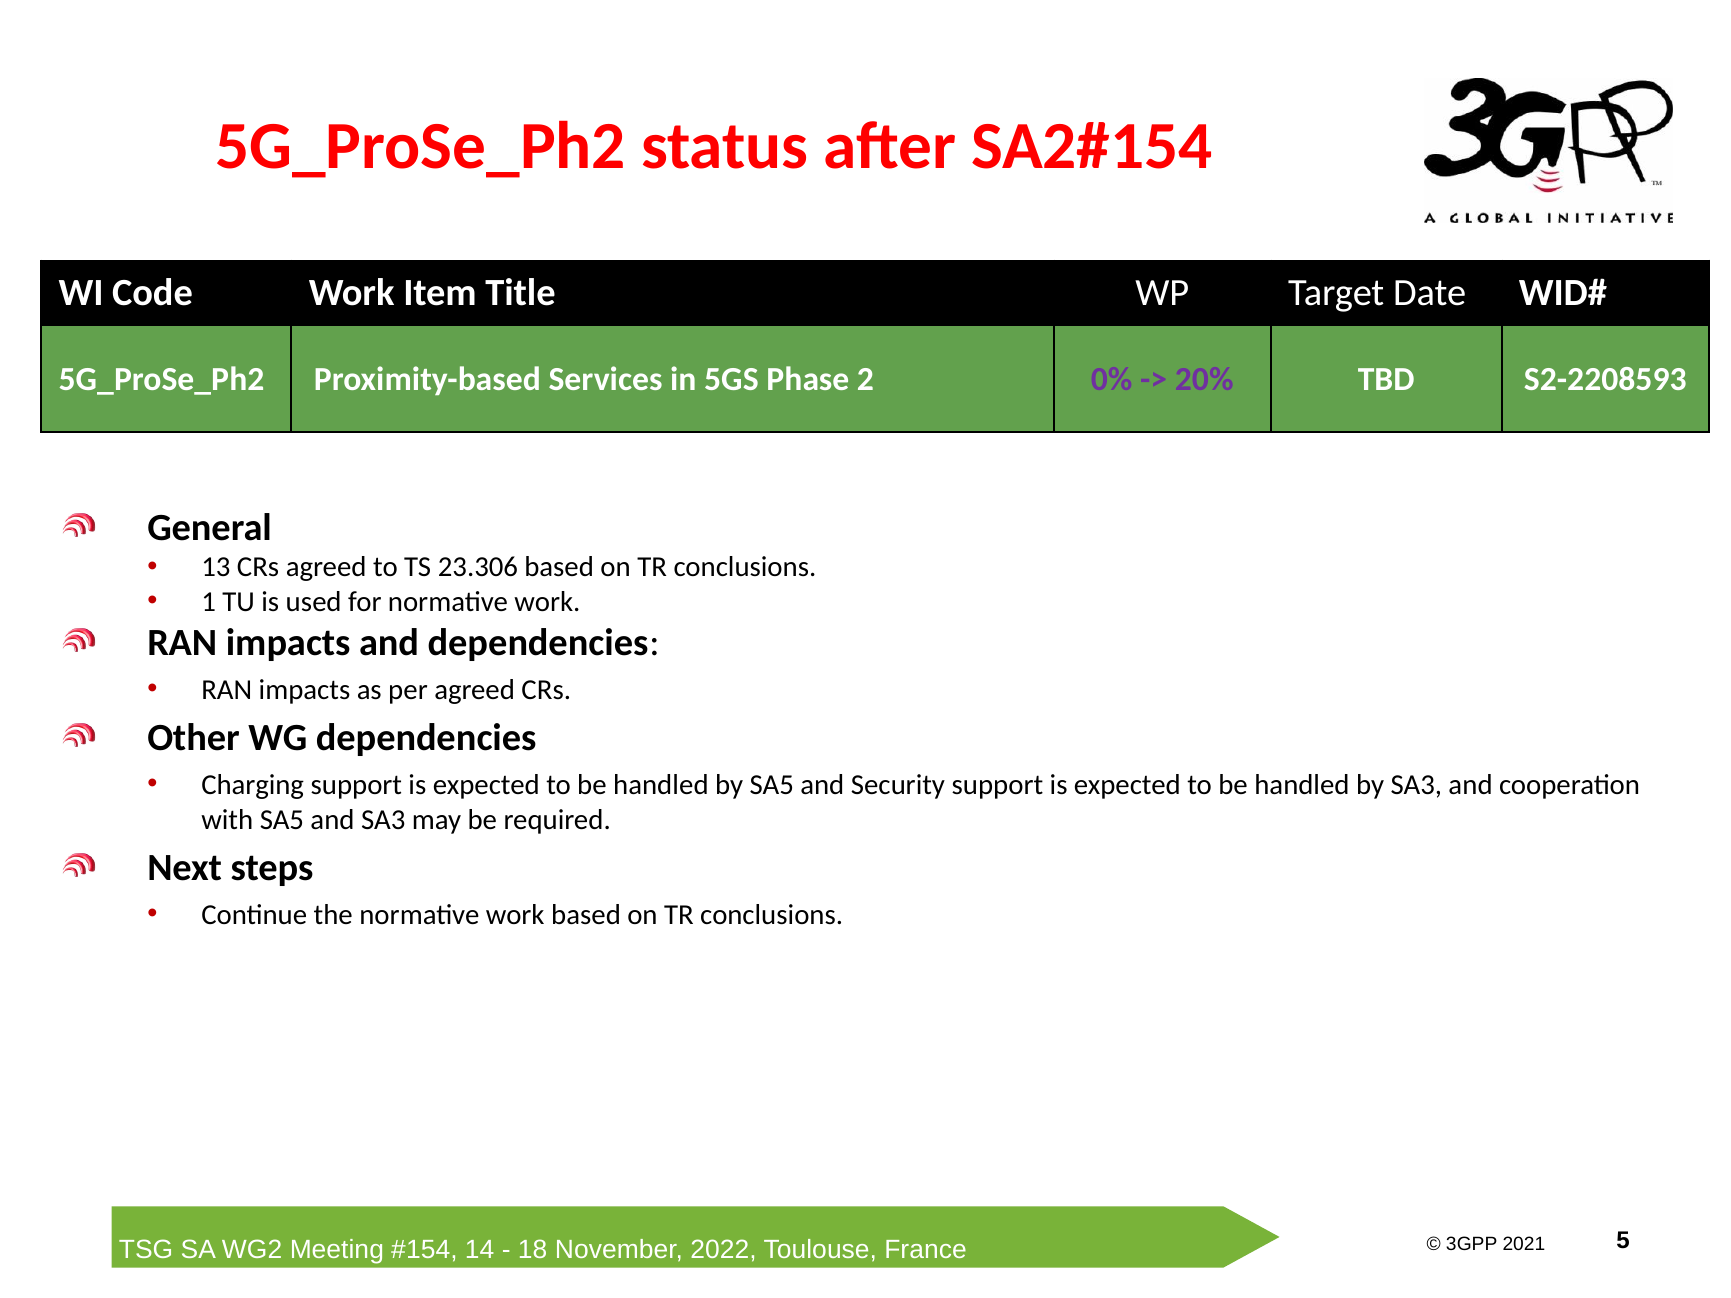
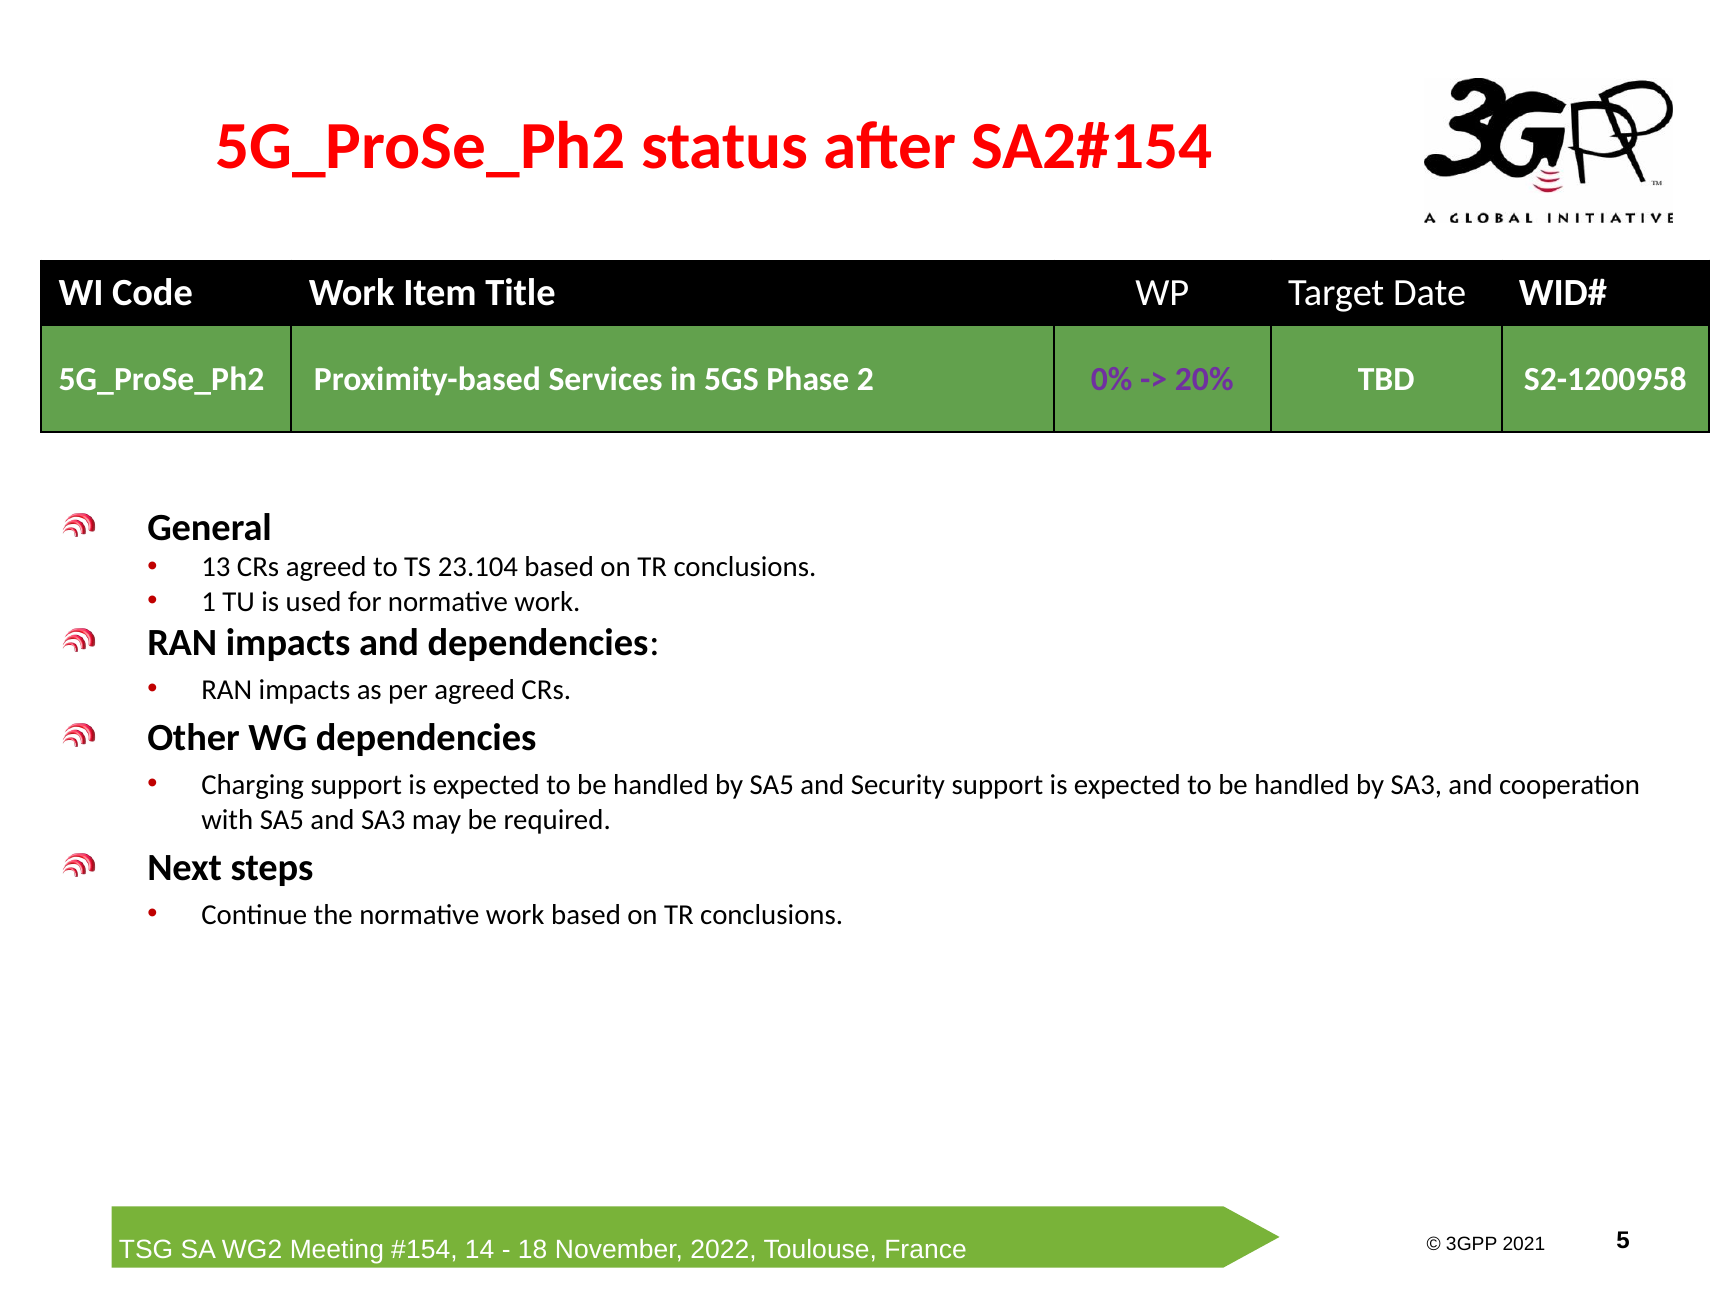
S2-2208593: S2-2208593 -> S2-1200958
23.306: 23.306 -> 23.104
